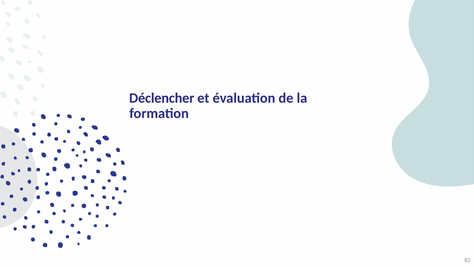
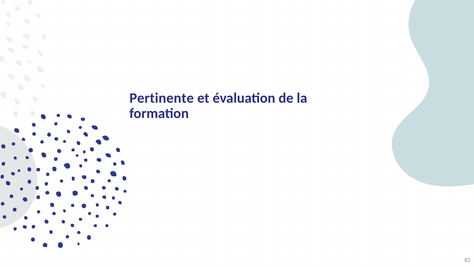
Déclencher: Déclencher -> Pertinente
